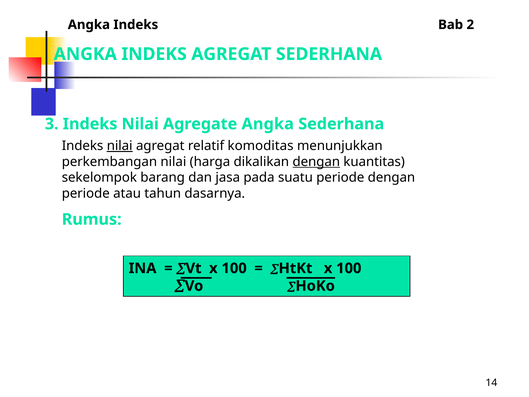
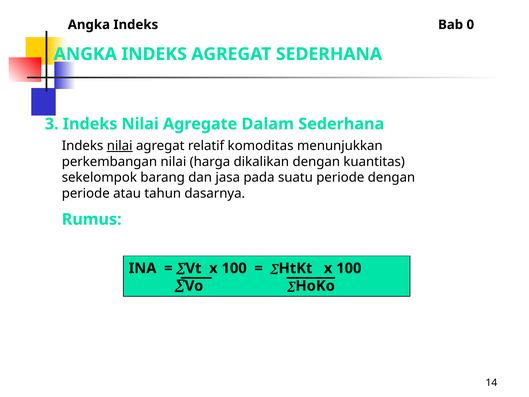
2: 2 -> 0
Agregate Angka: Angka -> Dalam
dengan at (316, 162) underline: present -> none
